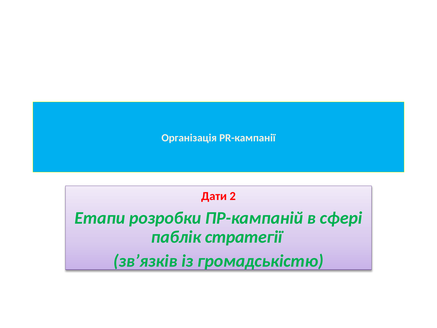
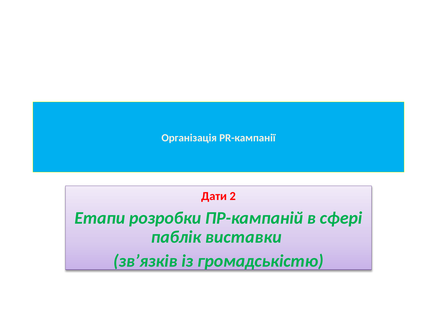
стратегії: стратегії -> виставки
